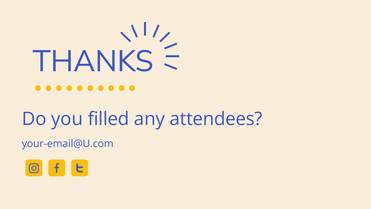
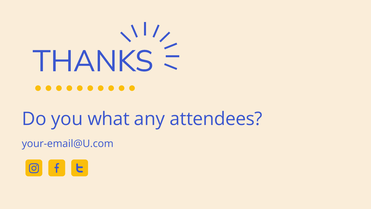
filled: filled -> what
